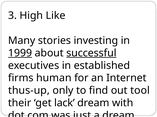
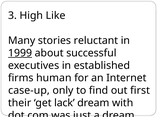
investing: investing -> reluctant
successful underline: present -> none
thus-up: thus-up -> case-up
tool: tool -> first
